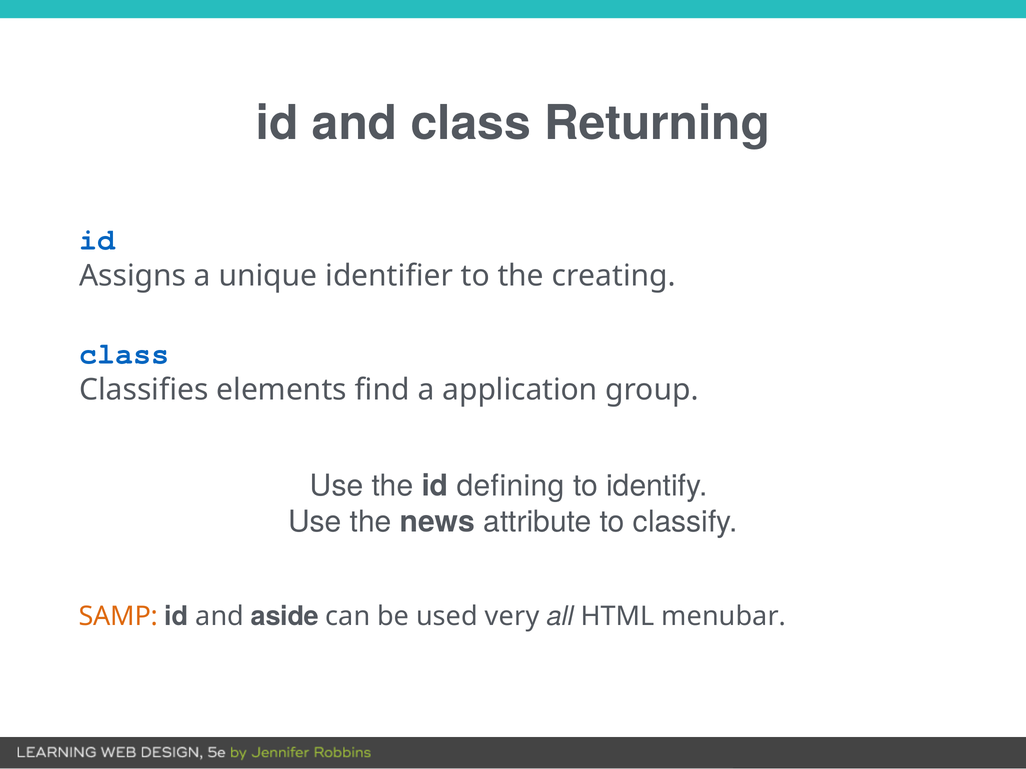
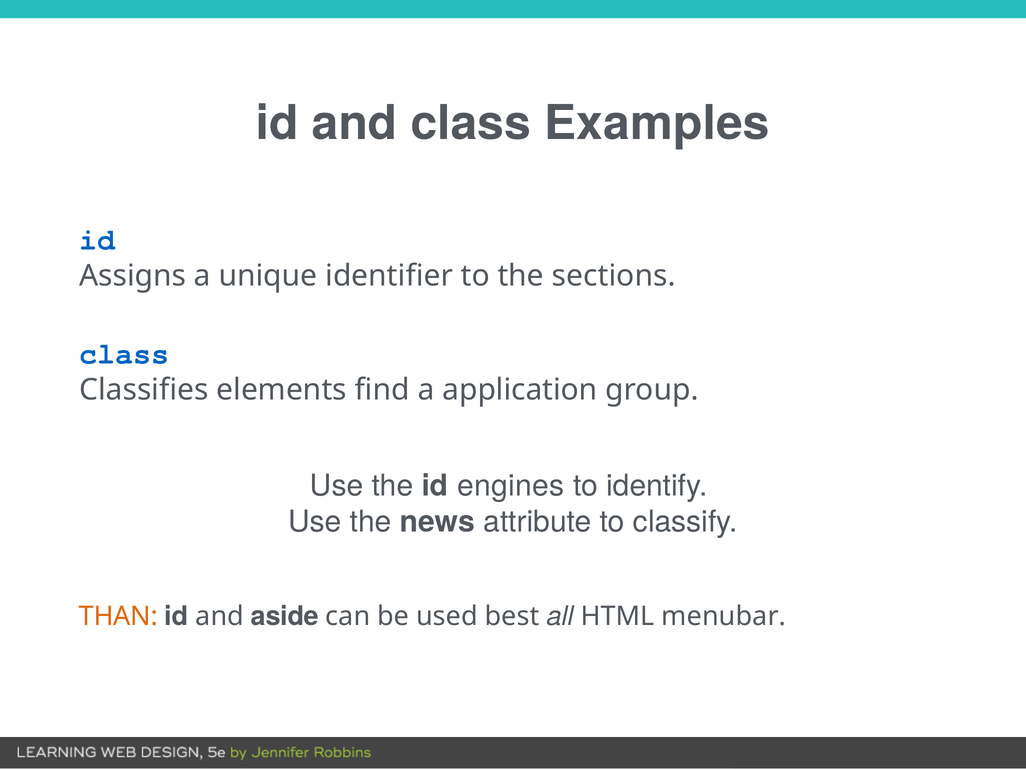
Returning: Returning -> Examples
creating: creating -> sections
defining: defining -> engines
SAMP: SAMP -> THAN
very: very -> best
